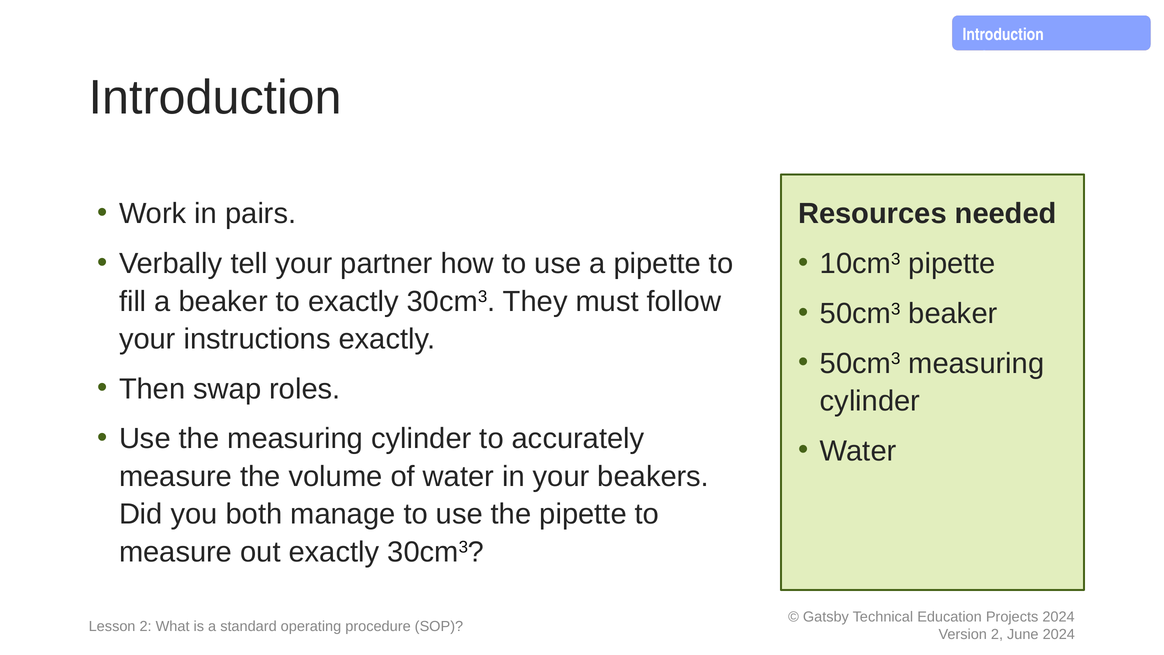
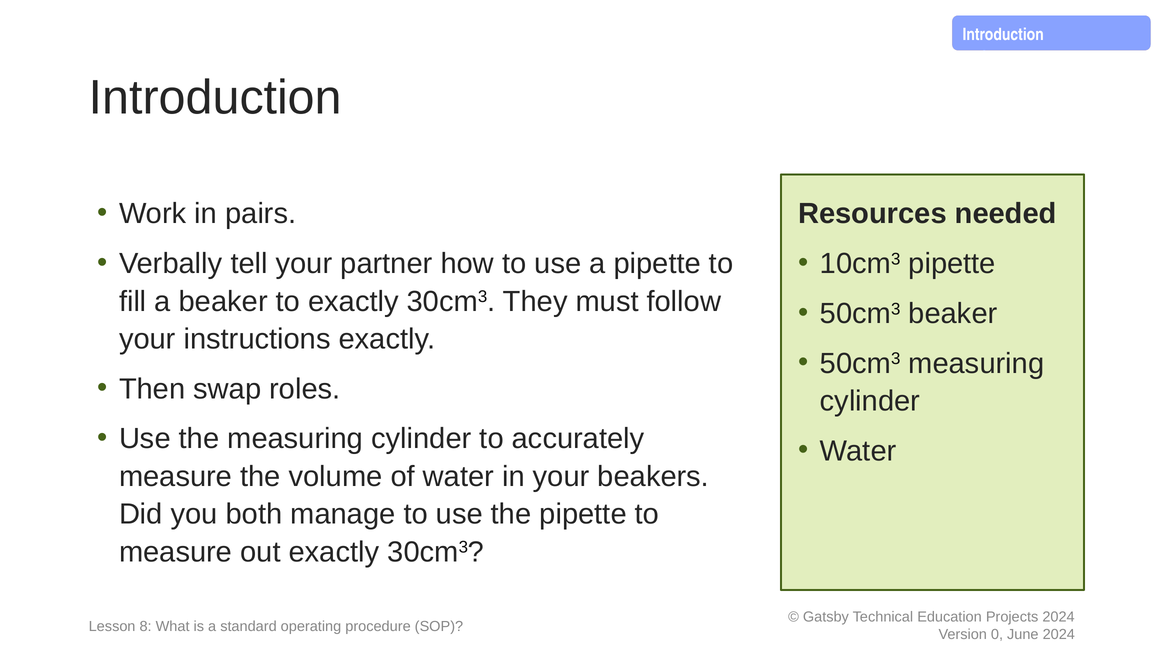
Lesson 2: 2 -> 8
2 at (997, 634): 2 -> 0
